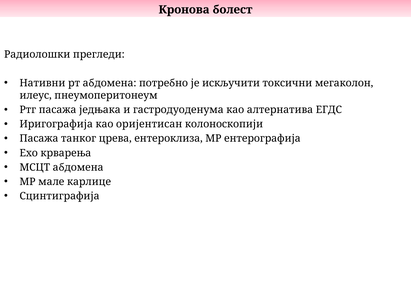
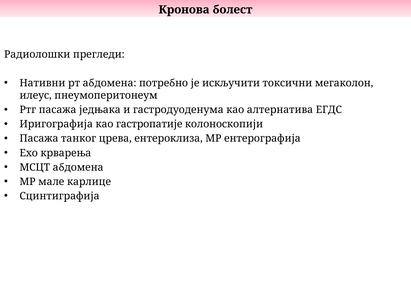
оријентисан: оријентисан -> гастропатије
